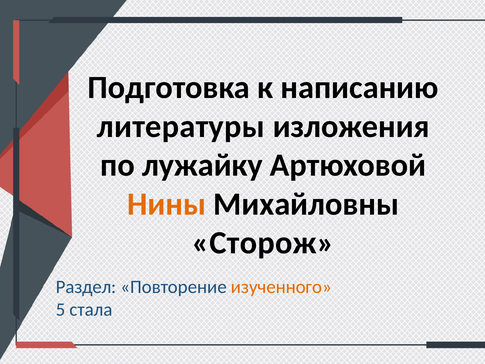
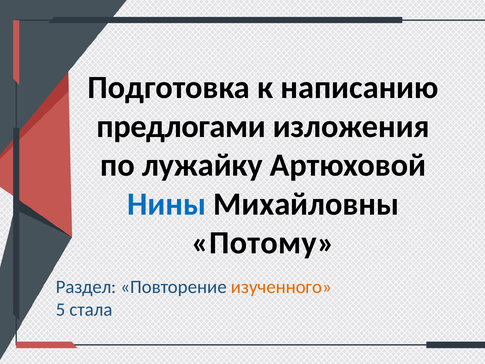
литературы: литературы -> предлогами
Нины colour: orange -> blue
Сторож: Сторож -> Потому
